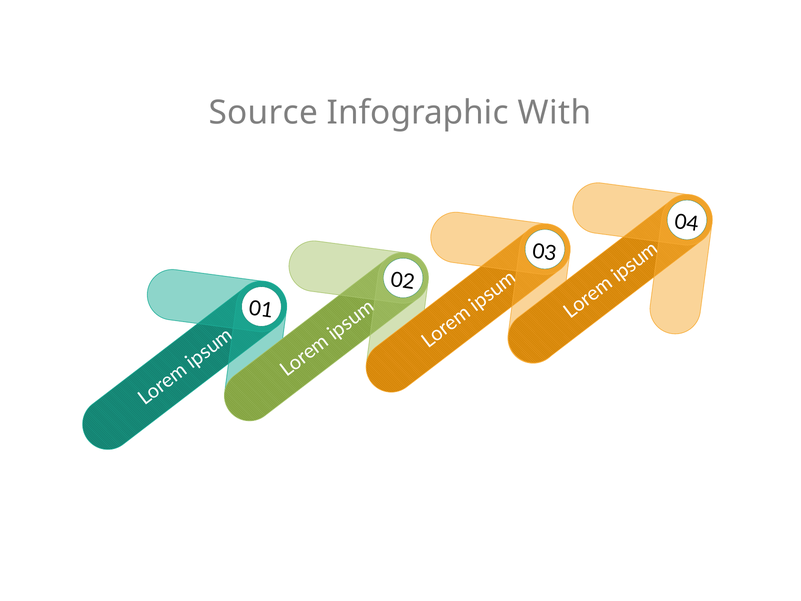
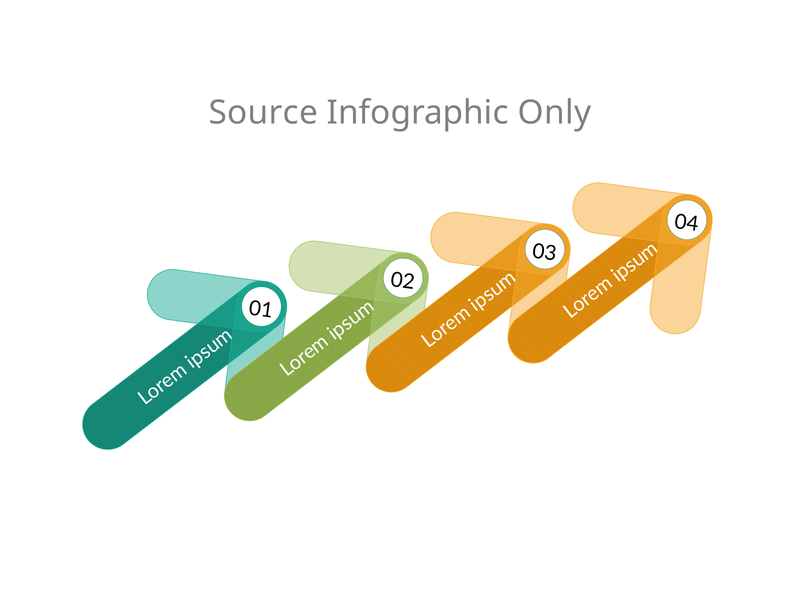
With: With -> Only
